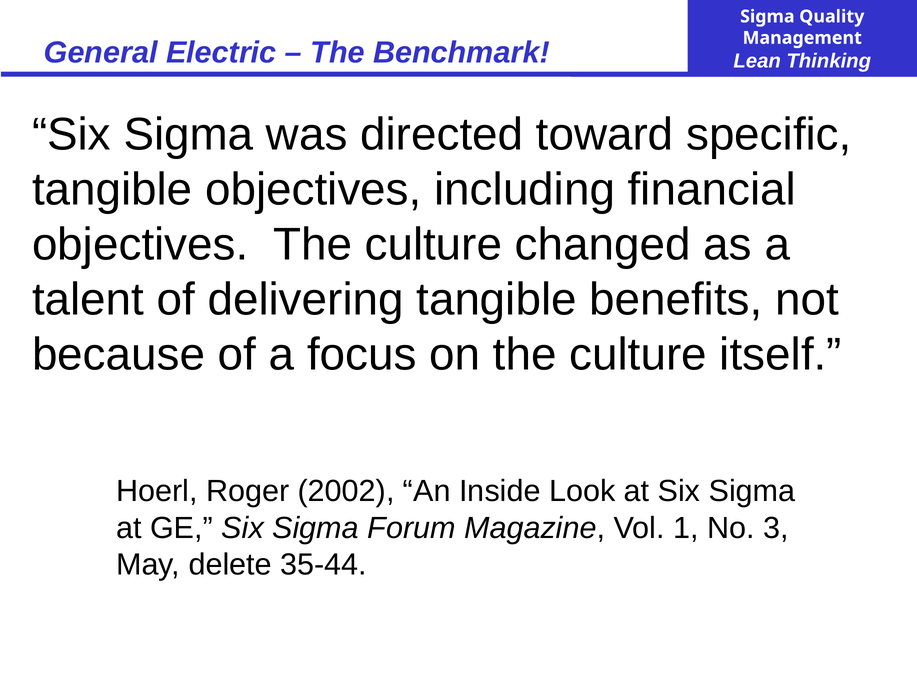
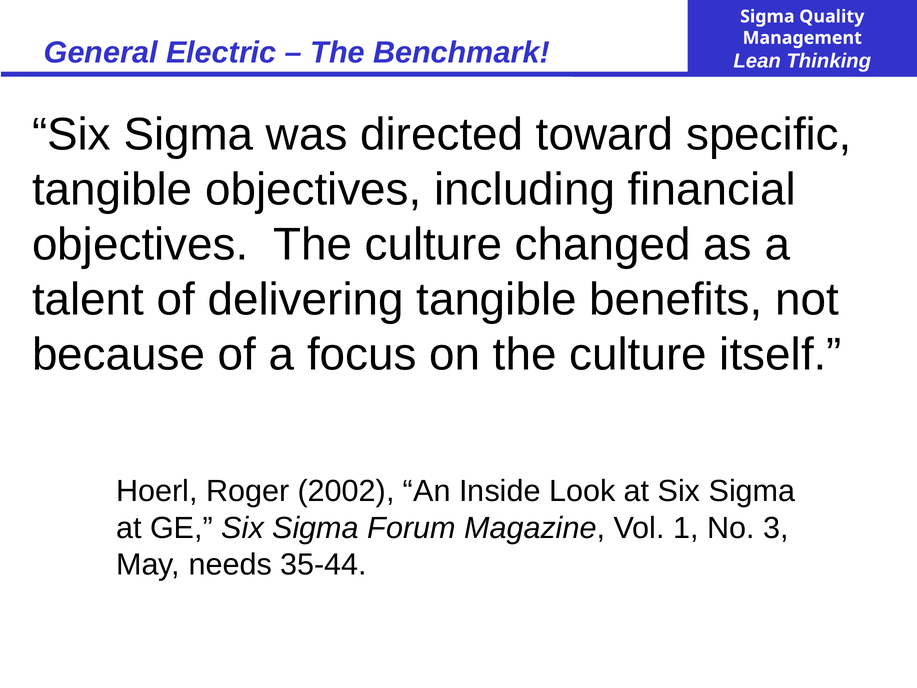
delete: delete -> needs
